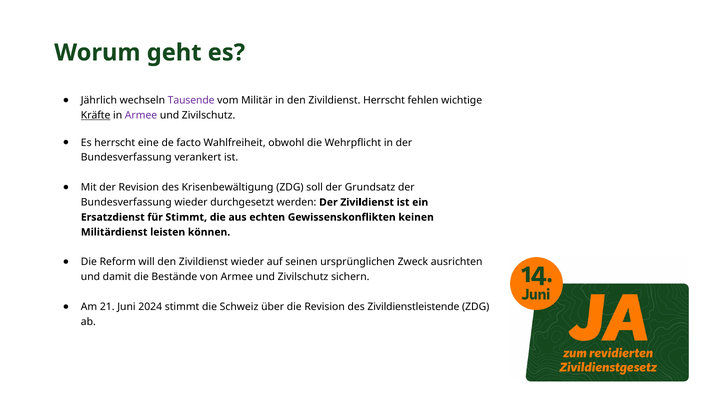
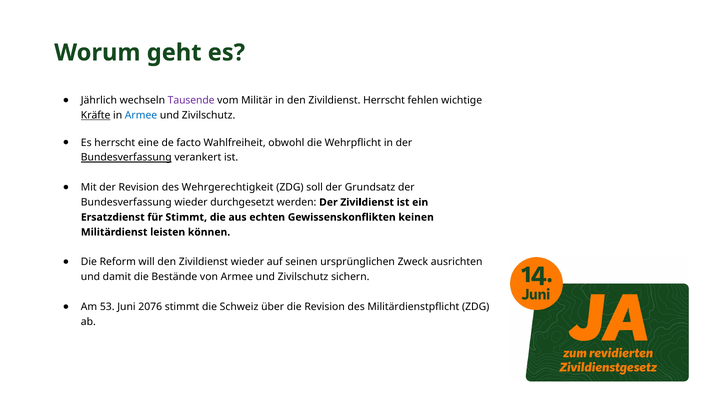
Armee at (141, 115) colour: purple -> blue
Bundesverfassung at (126, 157) underline: none -> present
Krisenbewältigung: Krisenbewältigung -> Wehrgerechtigkeit
21: 21 -> 53
2024: 2024 -> 2076
Zivildienstleistende: Zivildienstleistende -> Militärdienstpflicht
